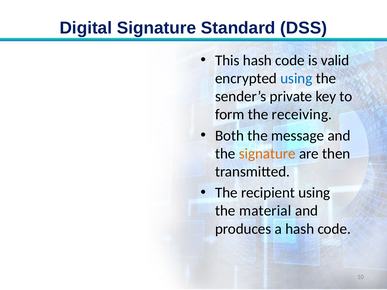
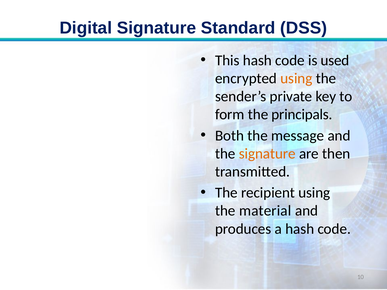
valid: valid -> used
using at (296, 78) colour: blue -> orange
receiving: receiving -> principals
